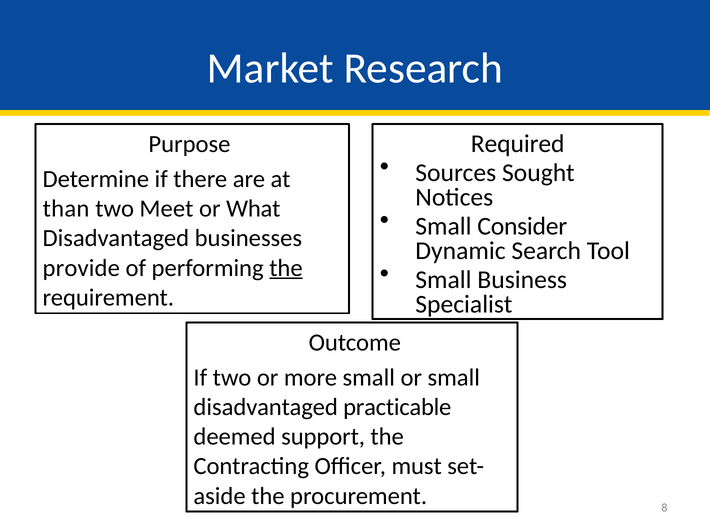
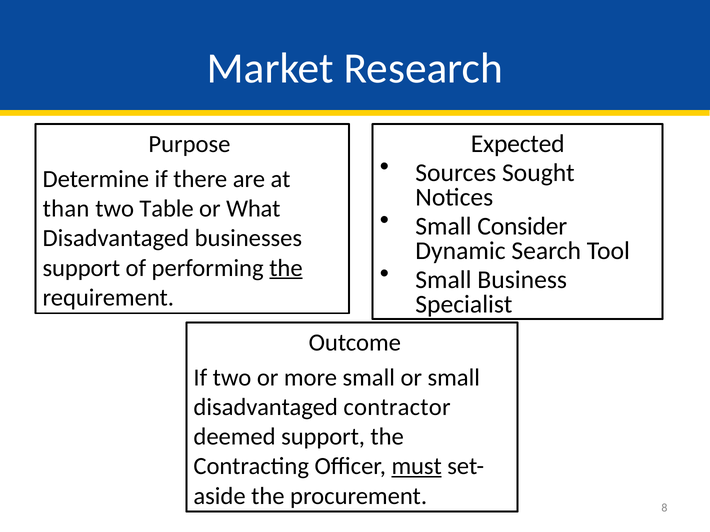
Required: Required -> Expected
Meet: Meet -> Table
provide at (81, 268): provide -> support
practicable: practicable -> contractor
must underline: none -> present
